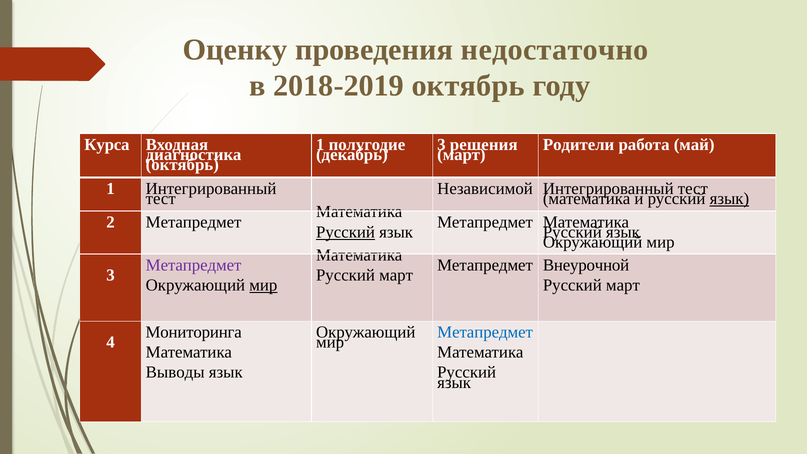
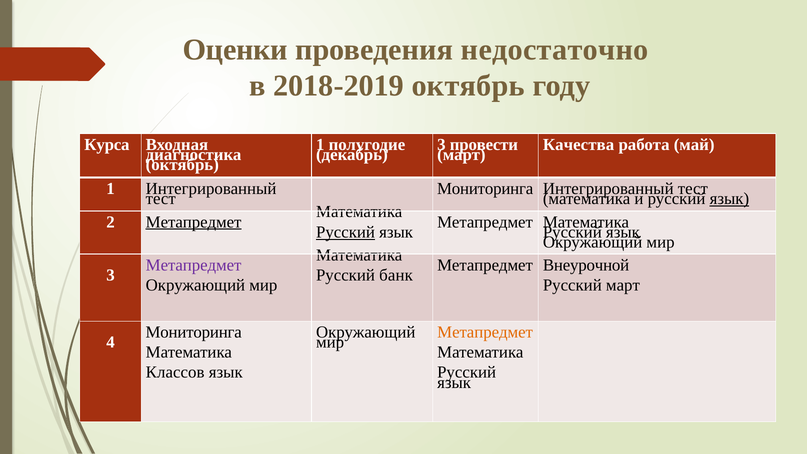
Оценку: Оценку -> Оценки
решения: решения -> провести
Родители: Родители -> Качества
Независимой at (485, 188): Независимой -> Мониторинга
Метапредмет at (194, 222) underline: none -> present
март at (396, 275): март -> банк
мир at (263, 285) underline: present -> none
Метапредмет at (485, 332) colour: blue -> orange
Выводы: Выводы -> Классов
